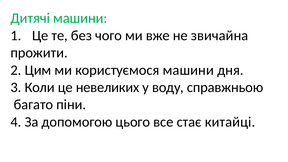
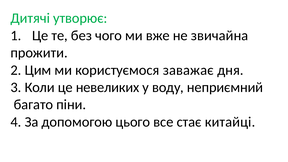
Дитячі машини: машини -> утворює
користуємося машини: машини -> заважає
справжньою: справжньою -> неприємний
